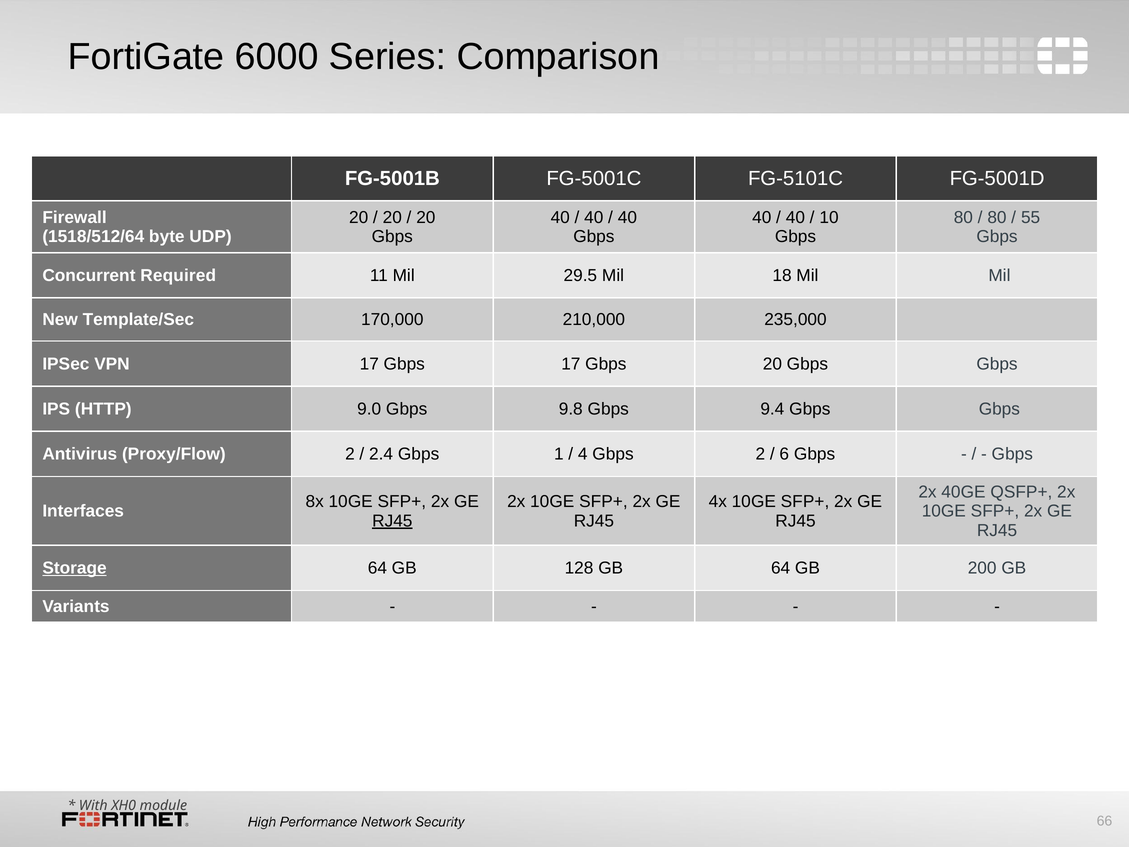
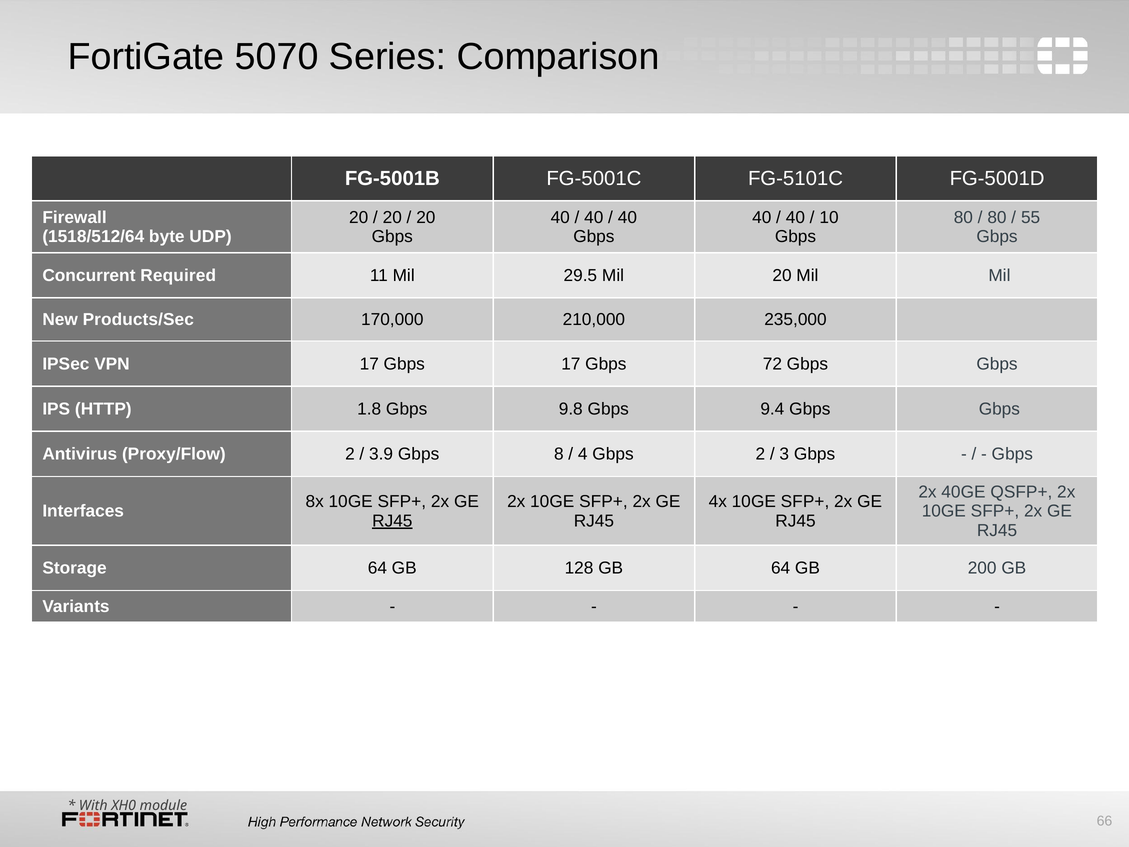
6000: 6000 -> 5070
Mil 18: 18 -> 20
Template/Sec: Template/Sec -> Products/Sec
Gbps 20: 20 -> 72
9.0: 9.0 -> 1.8
2.4: 2.4 -> 3.9
1: 1 -> 8
6: 6 -> 3
Storage underline: present -> none
